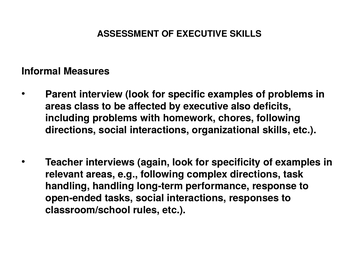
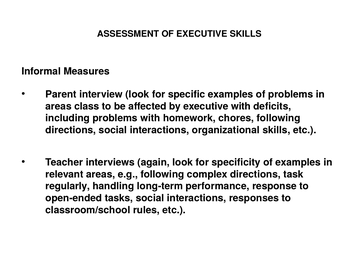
executive also: also -> with
handling at (68, 186): handling -> regularly
